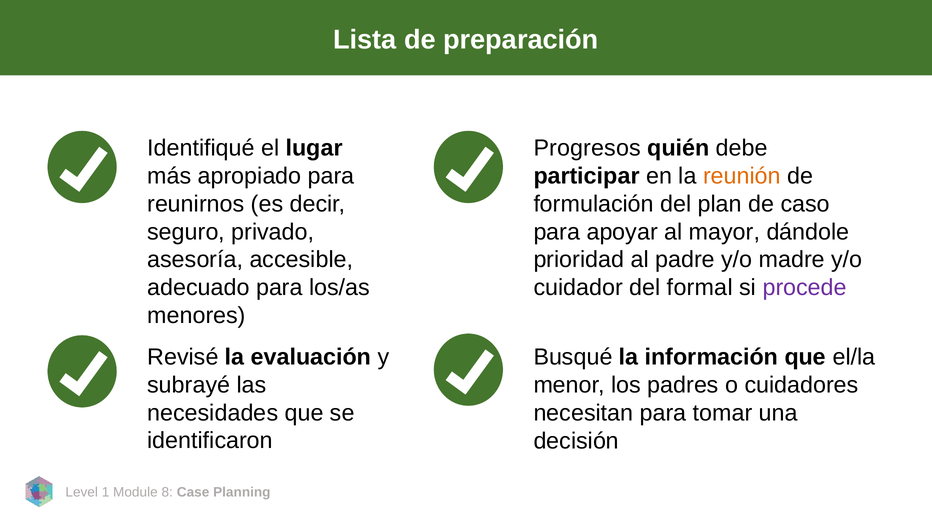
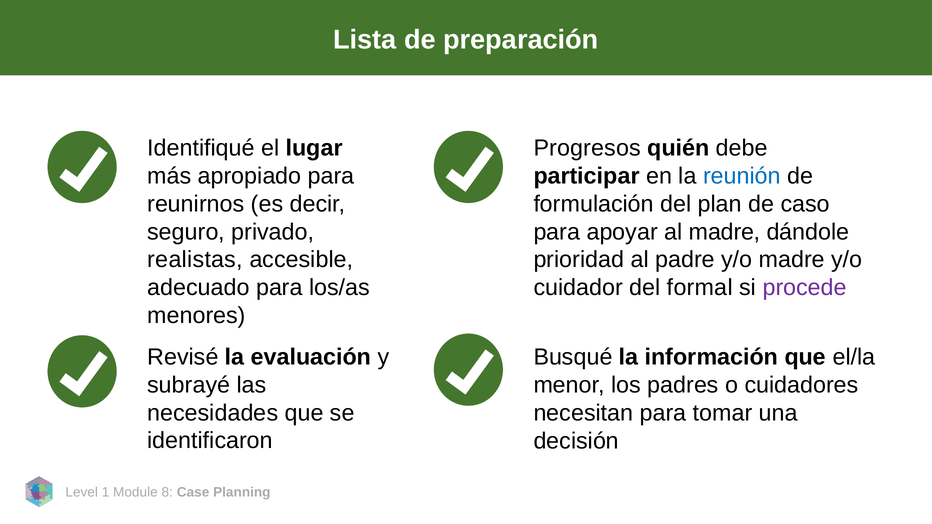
reunión colour: orange -> blue
al mayor: mayor -> madre
asesoría: asesoría -> realistas
